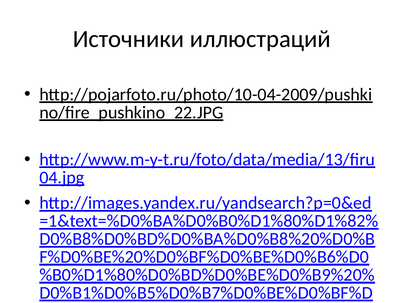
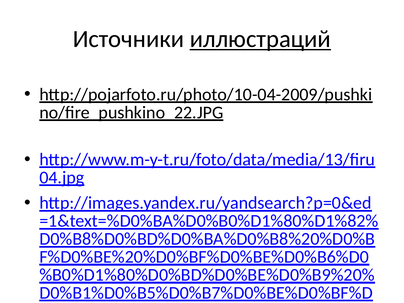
иллюстраций underline: none -> present
